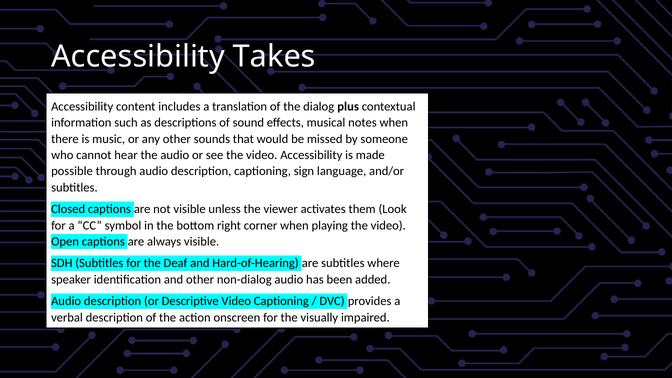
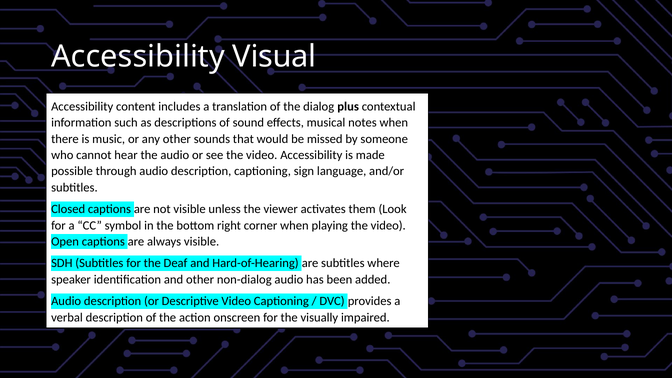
Takes: Takes -> Visual
